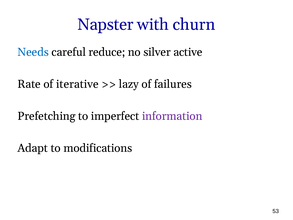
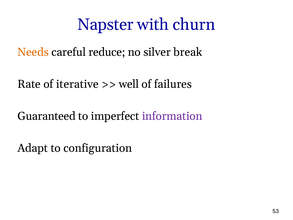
Needs colour: blue -> orange
active: active -> break
lazy: lazy -> well
Prefetching: Prefetching -> Guaranteed
modifications: modifications -> configuration
